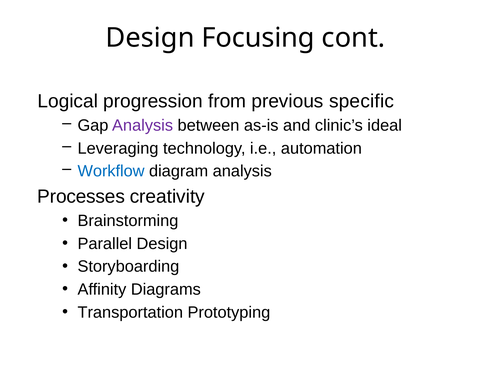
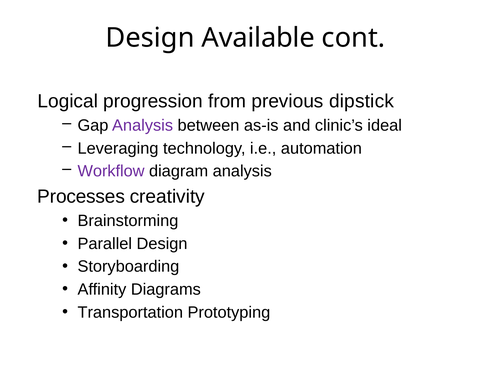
Focusing: Focusing -> Available
specific: specific -> dipstick
Workflow colour: blue -> purple
